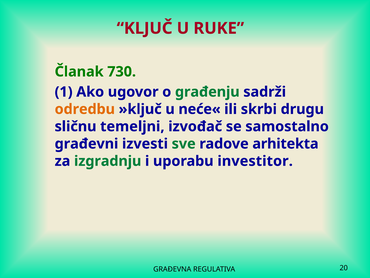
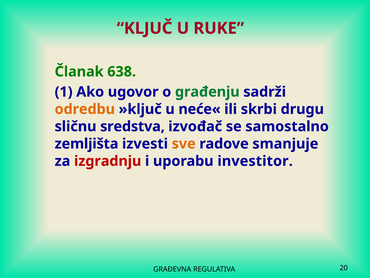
730: 730 -> 638
temeljni: temeljni -> sredstva
građevni: građevni -> zemljišta
sve colour: green -> orange
arhitekta: arhitekta -> smanjuje
izgradnju colour: green -> red
